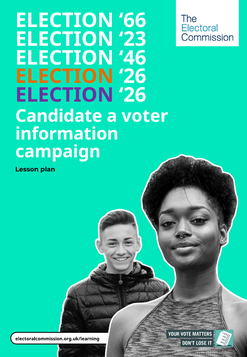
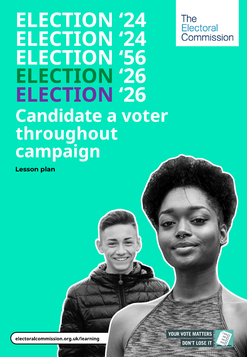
66 at (133, 20): 66 -> 24
23 at (133, 39): 23 -> 24
46: 46 -> 56
ELECTION at (64, 76) colour: orange -> green
information: information -> throughout
